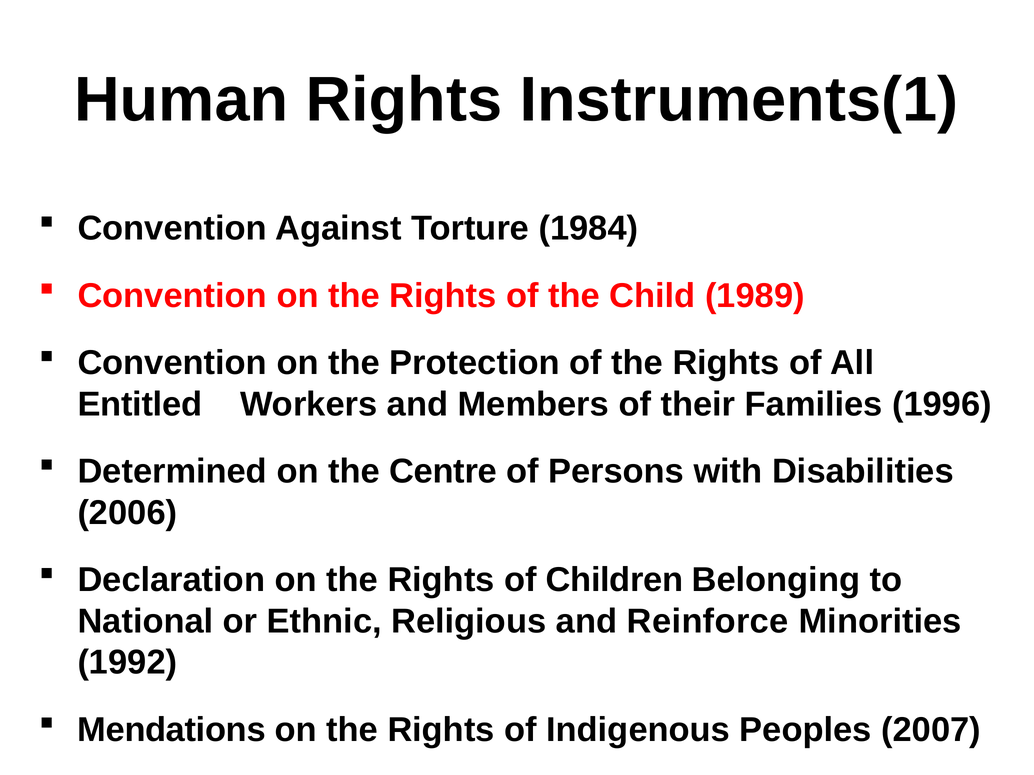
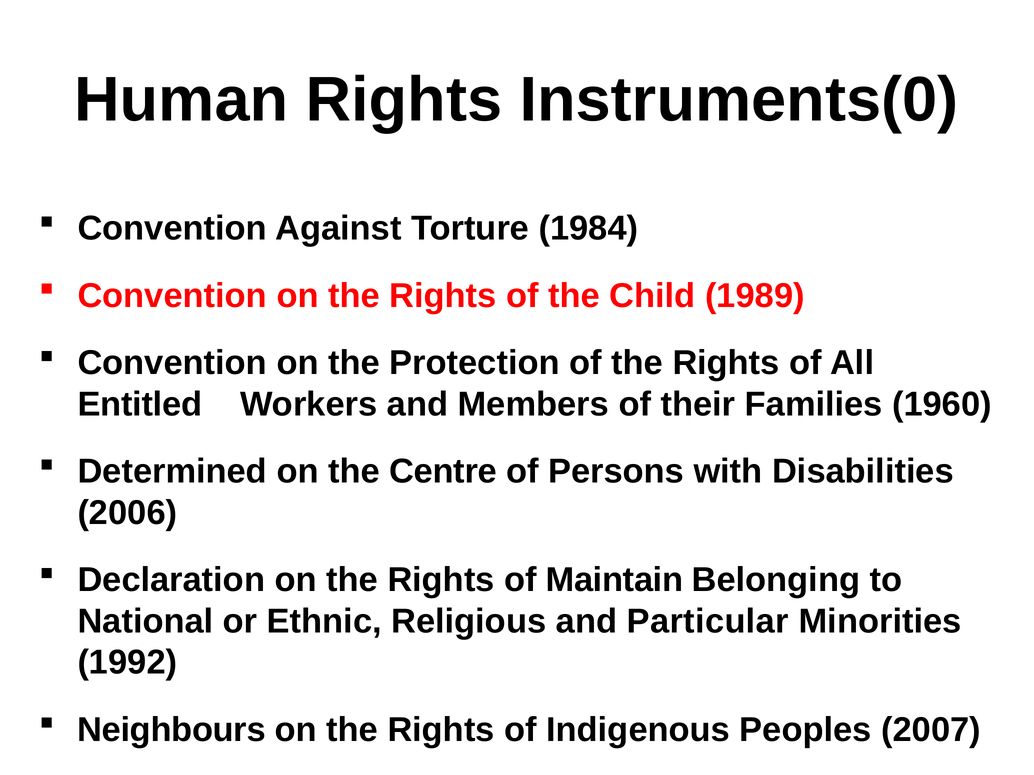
Instruments(1: Instruments(1 -> Instruments(0
1996: 1996 -> 1960
Children: Children -> Maintain
Reinforce: Reinforce -> Particular
Mendations: Mendations -> Neighbours
